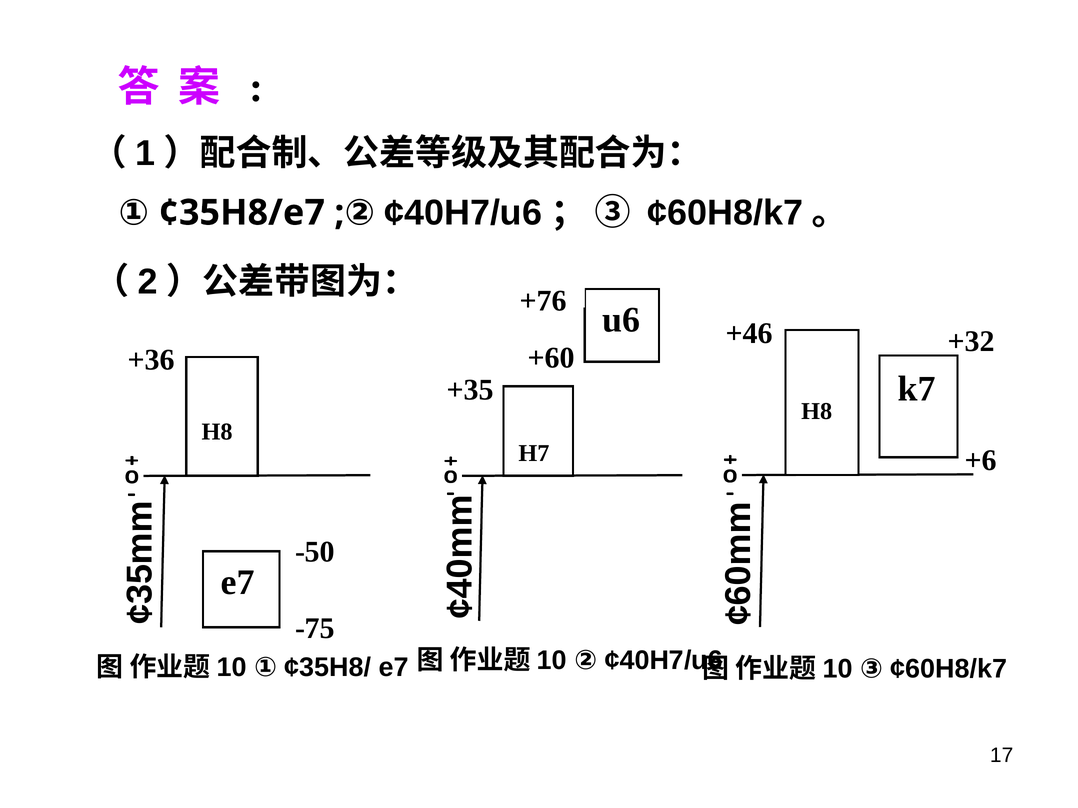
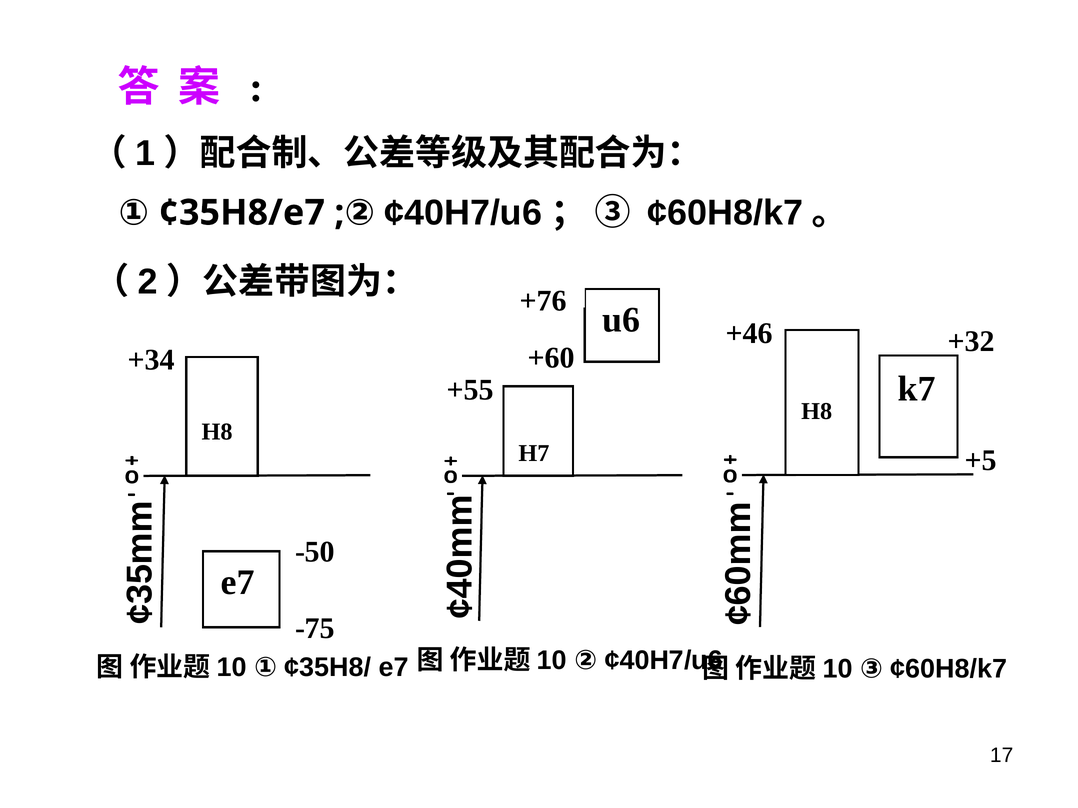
+36: +36 -> +34
+35: +35 -> +55
+6: +6 -> +5
